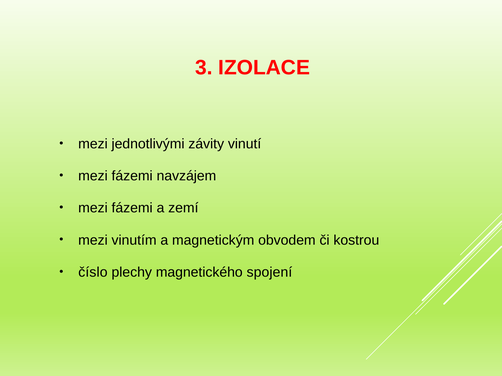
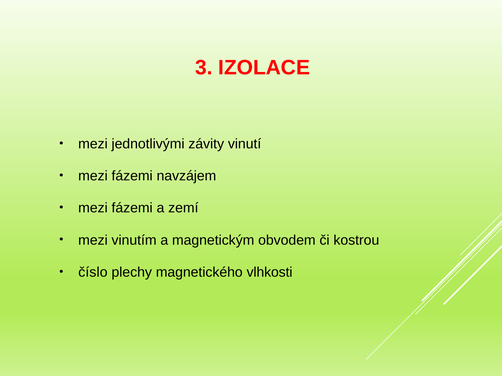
spojení: spojení -> vlhkosti
